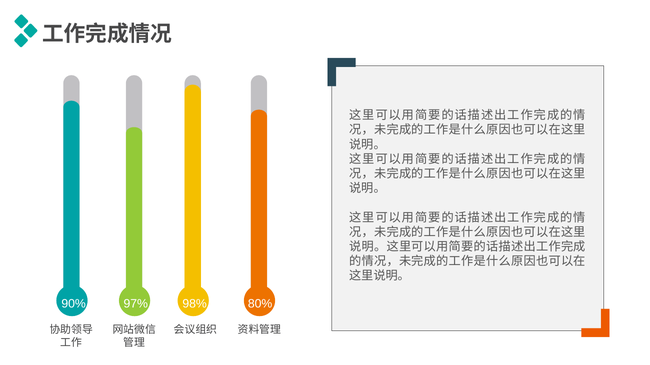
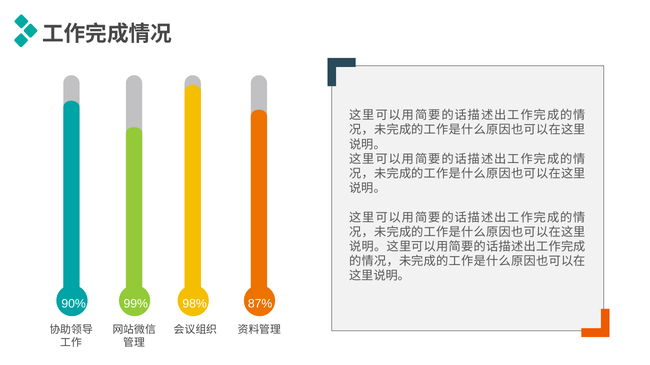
97%: 97% -> 99%
80%: 80% -> 87%
